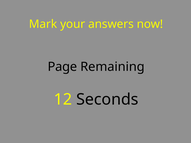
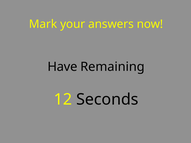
Page: Page -> Have
